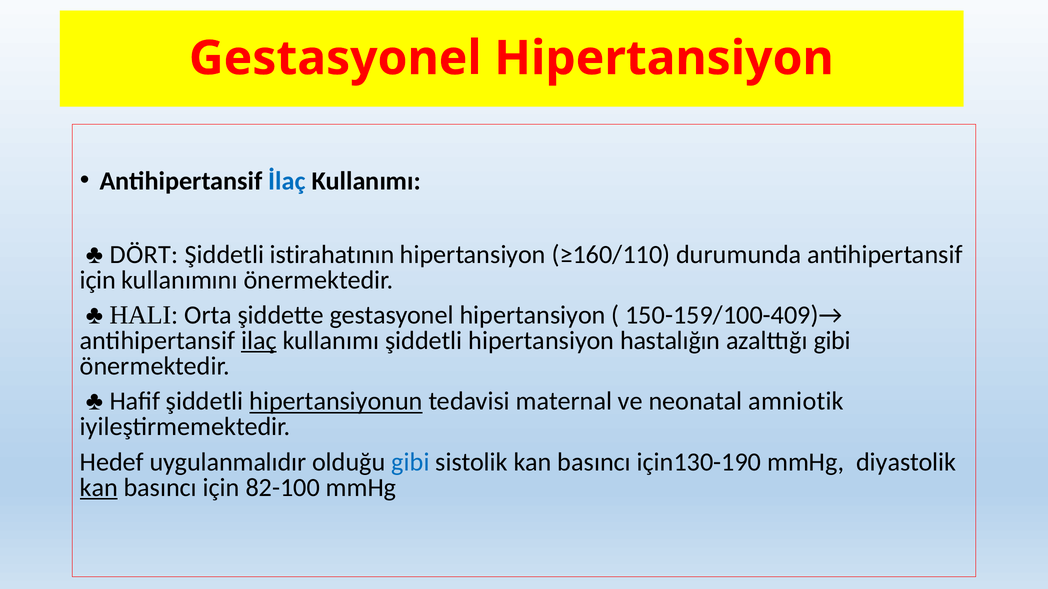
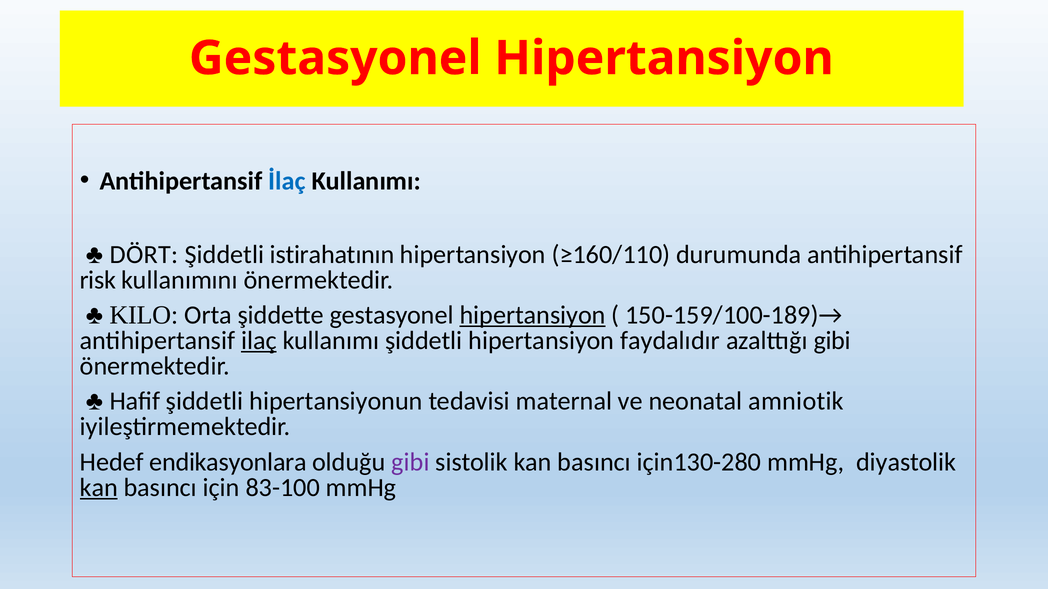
için at (98, 280): için -> risk
HALI: HALI -> KILO
hipertansiyon at (533, 315) underline: none -> present
150-159/100-409)→: 150-159/100-409)→ -> 150-159/100-189)→
hastalığın: hastalığın -> faydalıdır
hipertansiyonun underline: present -> none
uygulanmalıdır: uygulanmalıdır -> endikasyonlara
gibi at (410, 462) colour: blue -> purple
için130-190: için130-190 -> için130-280
82-100: 82-100 -> 83-100
